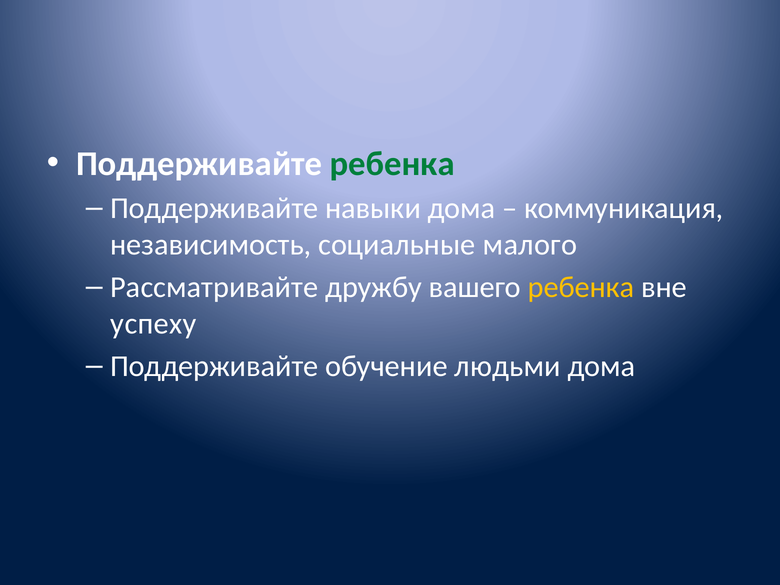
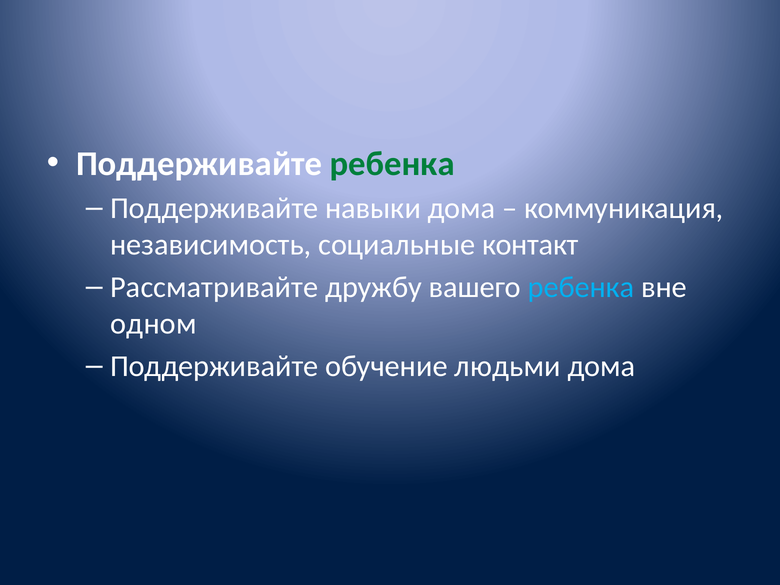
малого: малого -> контакт
ребенка at (581, 287) colour: yellow -> light blue
успеху: успеху -> одном
